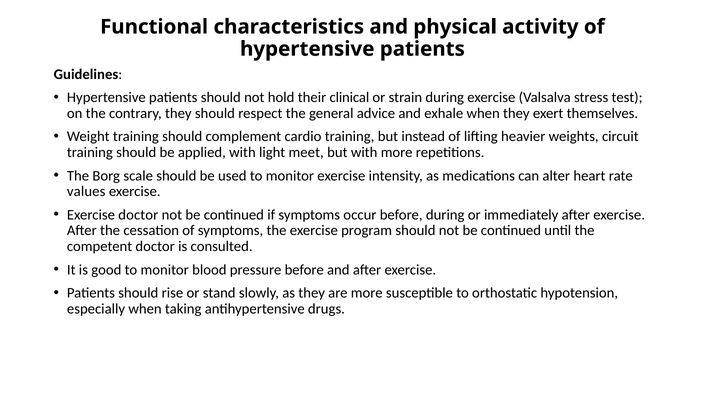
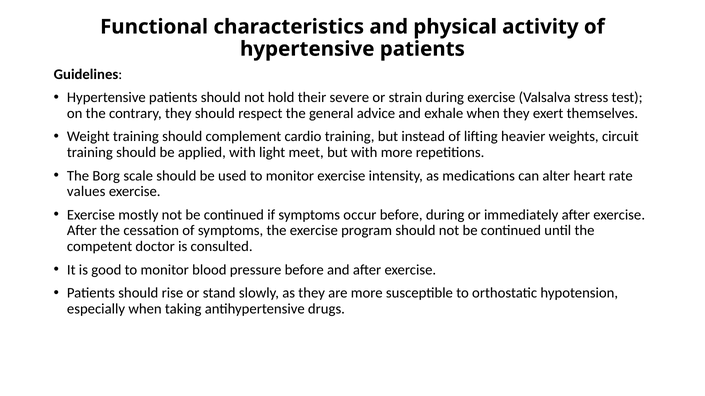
clinical: clinical -> severe
Exercise doctor: doctor -> mostly
